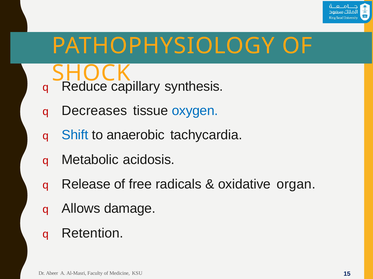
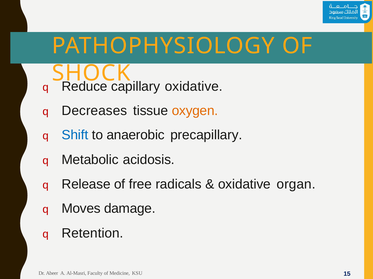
capillary synthesis: synthesis -> oxidative
oxygen colour: blue -> orange
tachycardia: tachycardia -> precapillary
Allows: Allows -> Moves
